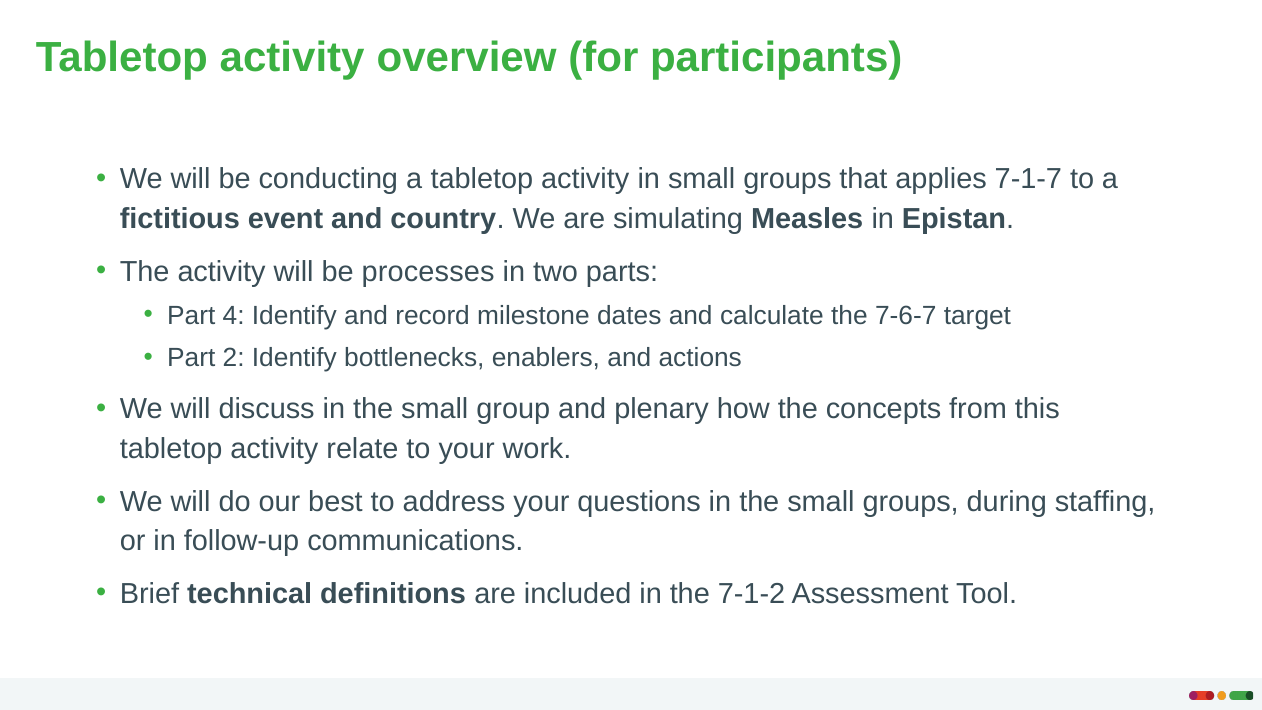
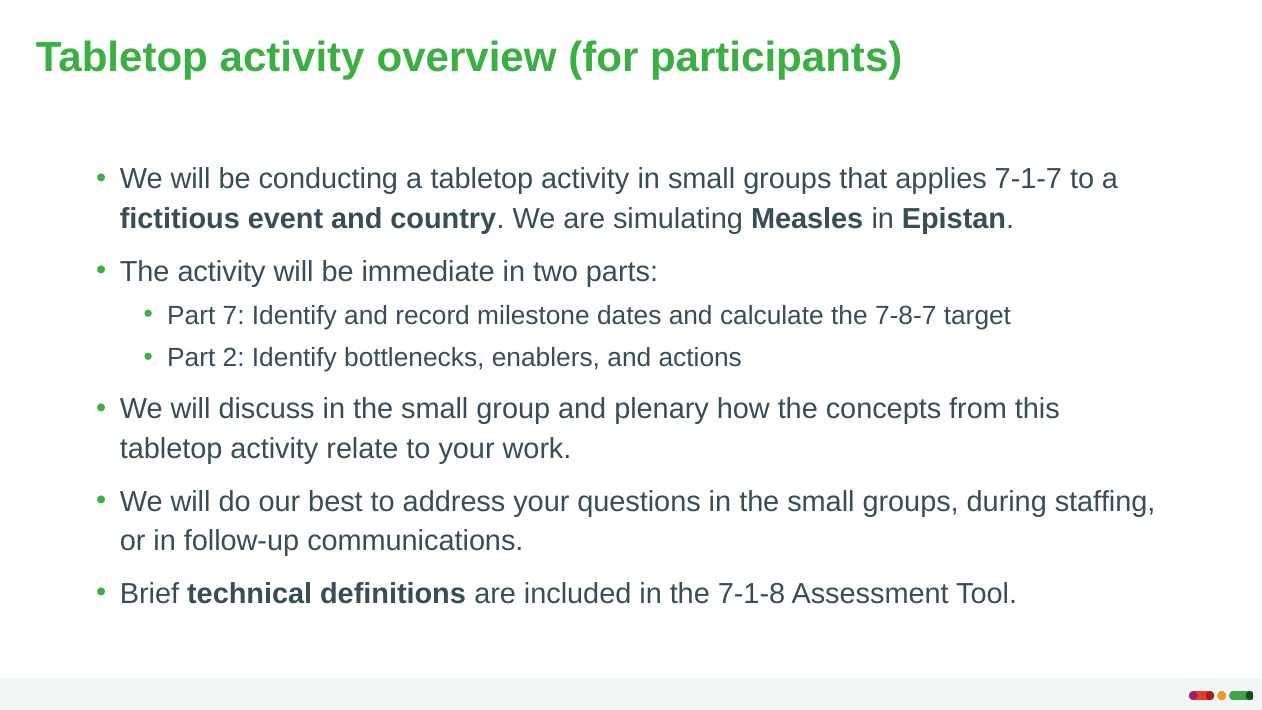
processes: processes -> immediate
4: 4 -> 7
7-6-7: 7-6-7 -> 7-8-7
7-1-2: 7-1-2 -> 7-1-8
